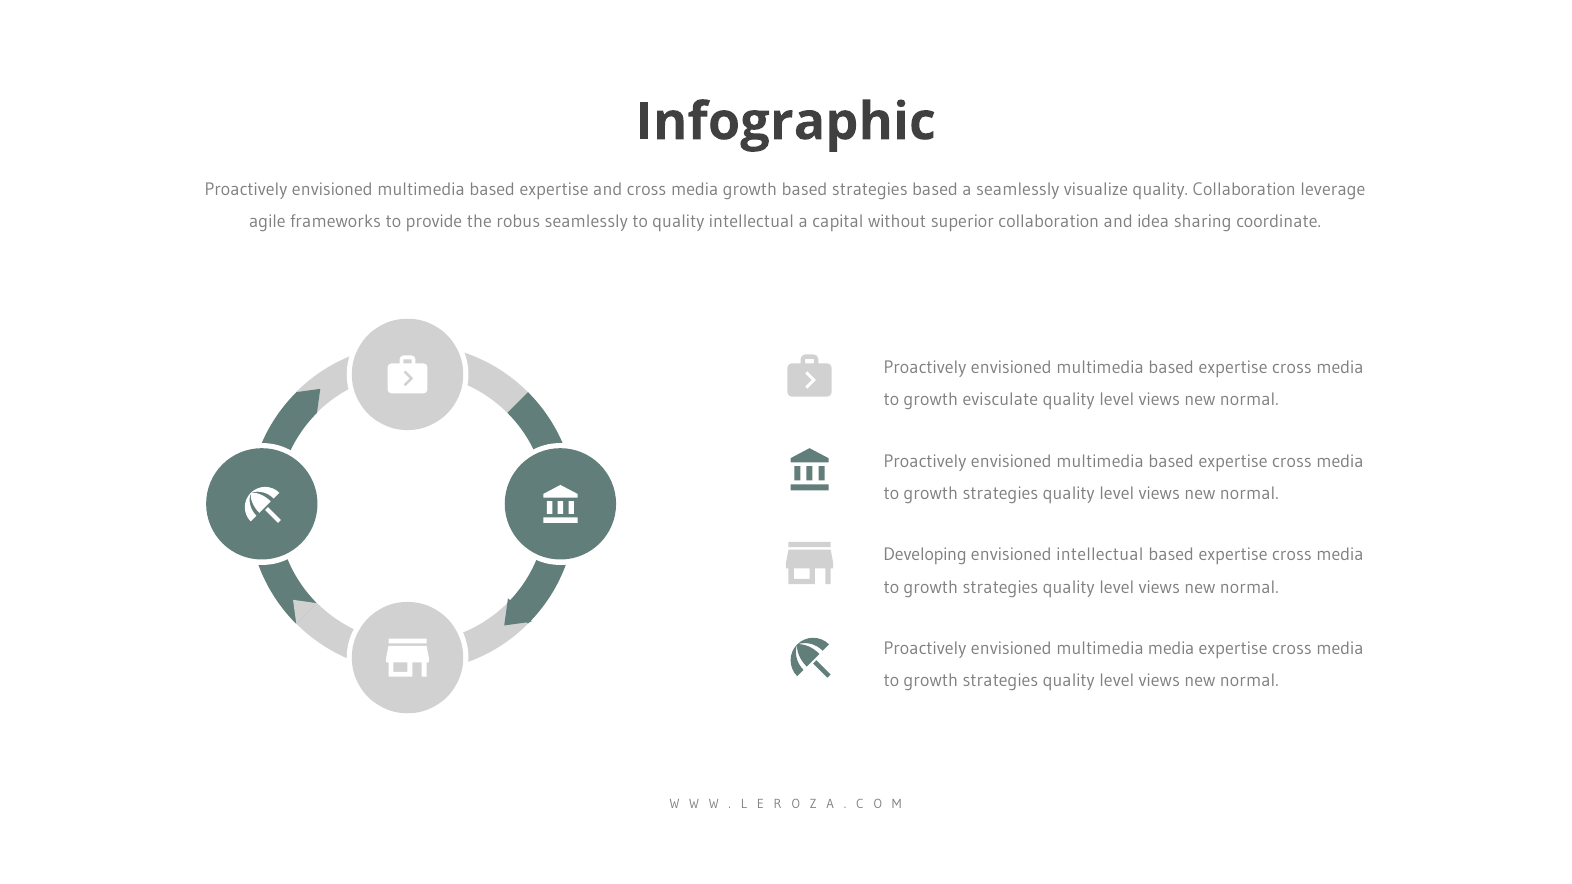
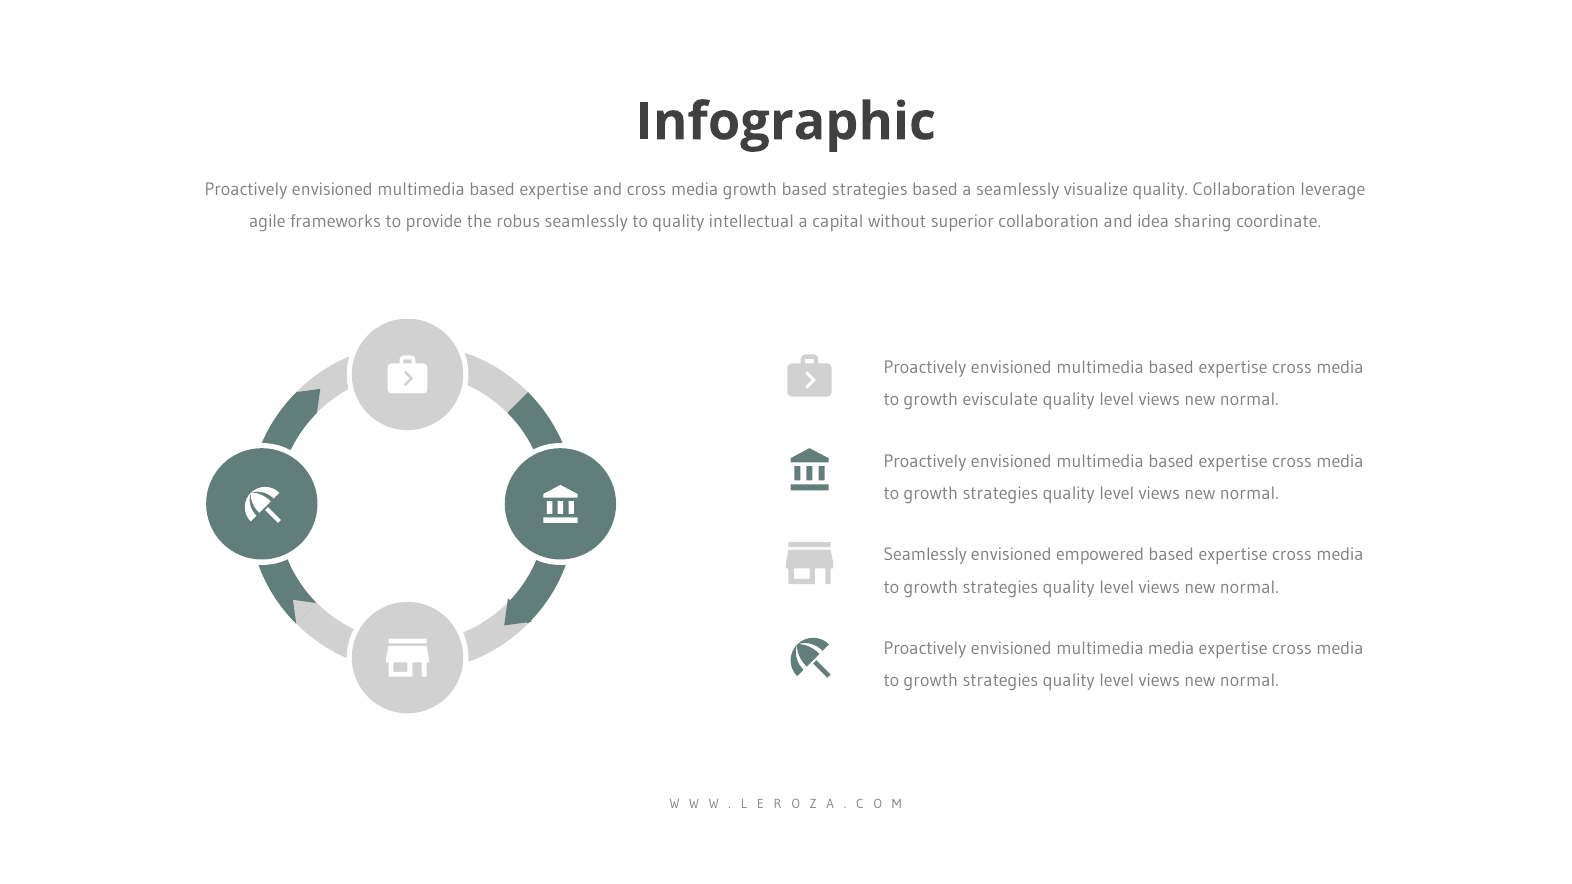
Developing at (925, 555): Developing -> Seamlessly
envisioned intellectual: intellectual -> empowered
